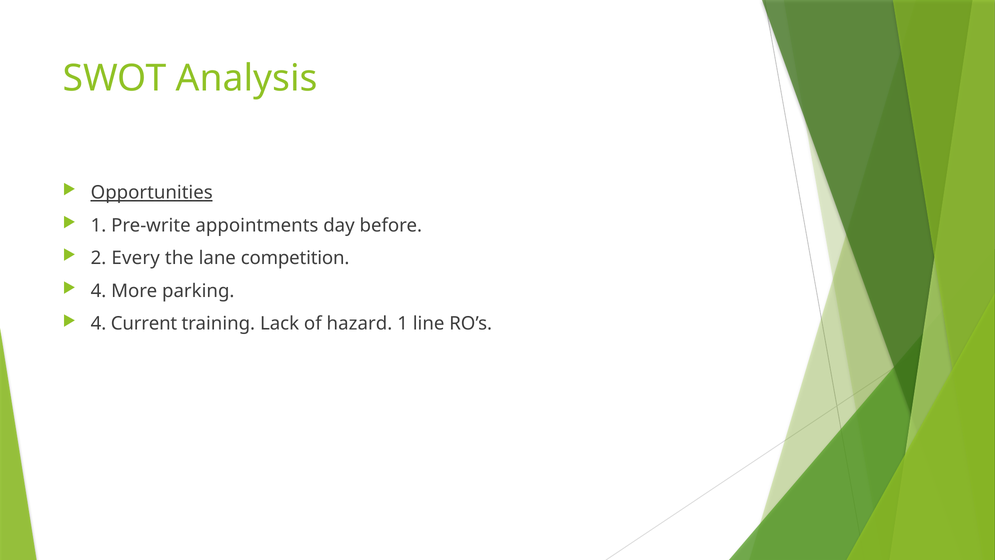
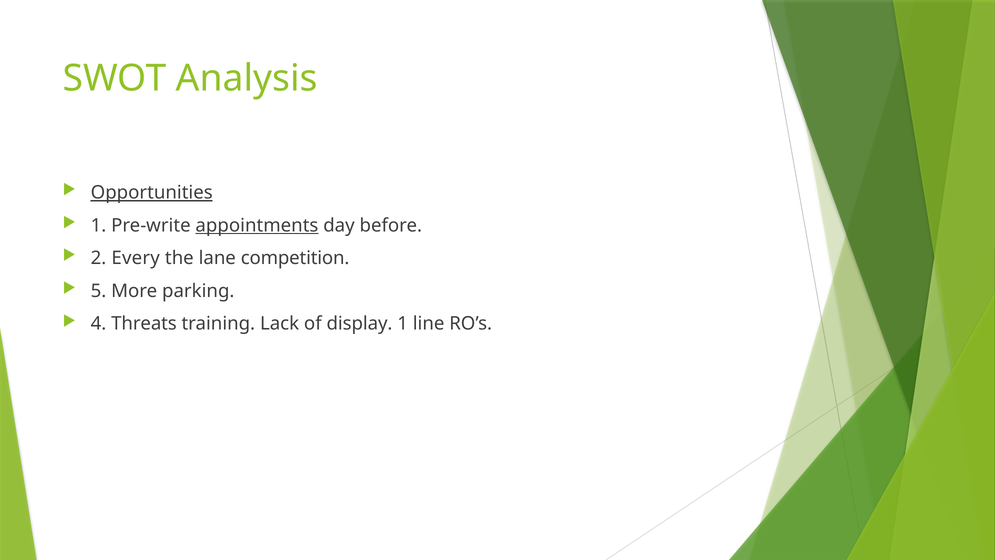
appointments underline: none -> present
4 at (99, 291): 4 -> 5
Current: Current -> Threats
hazard: hazard -> display
